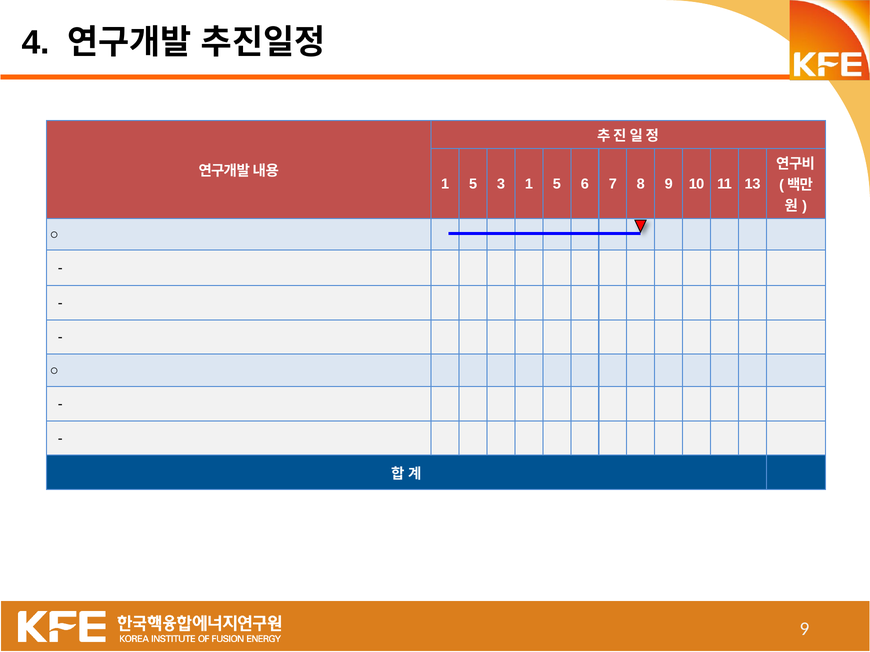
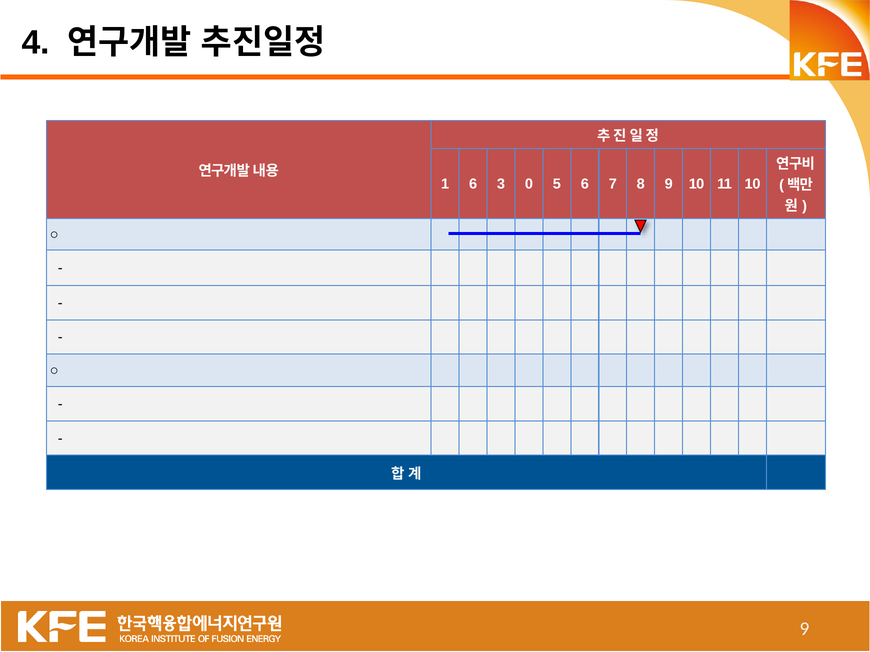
5 at (473, 184): 5 -> 6
3 1: 1 -> 0
11 13: 13 -> 10
